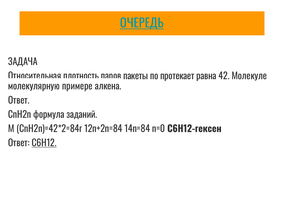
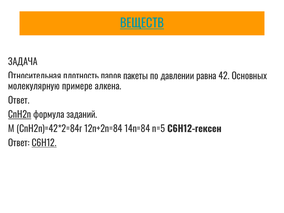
ОЧЕРЕДЬ: ОЧЕРЕДЬ -> ВЕЩЕСТВ
протекает: протекает -> давлении
Молекуле: Молекуле -> Основных
CnH2n underline: none -> present
n=0: n=0 -> n=5
